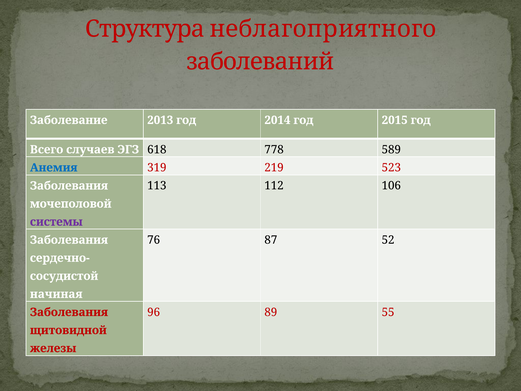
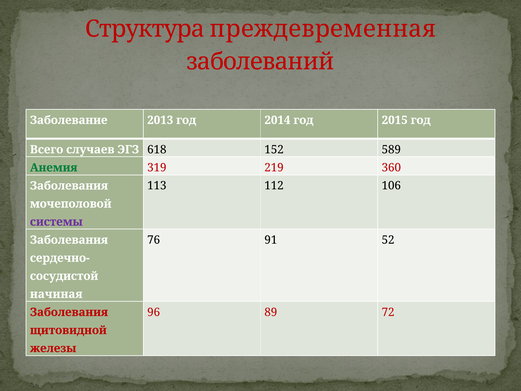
неблагоприятного: неблагоприятного -> преждевременная
778: 778 -> 152
Анемия colour: blue -> green
523: 523 -> 360
87: 87 -> 91
55: 55 -> 72
